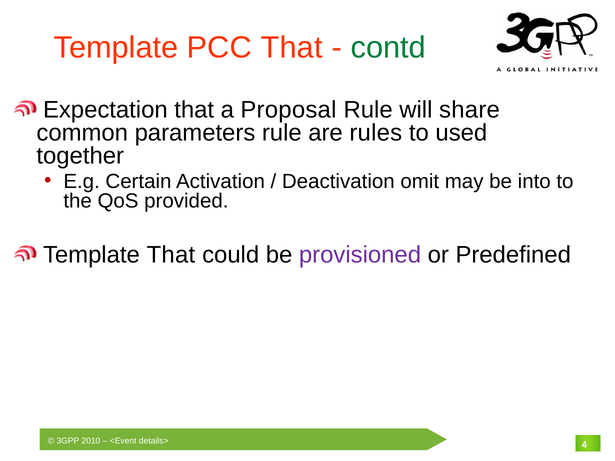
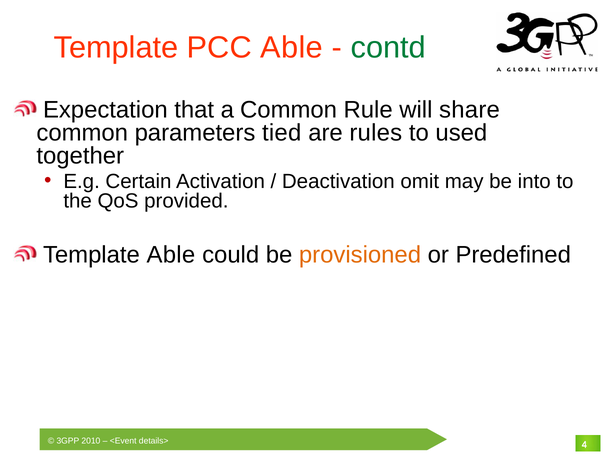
PCC That: That -> Able
a Proposal: Proposal -> Common
parameters rule: rule -> tied
Template That: That -> Able
provisioned colour: purple -> orange
